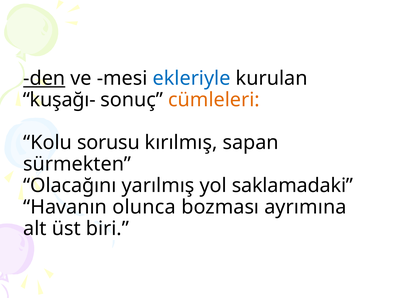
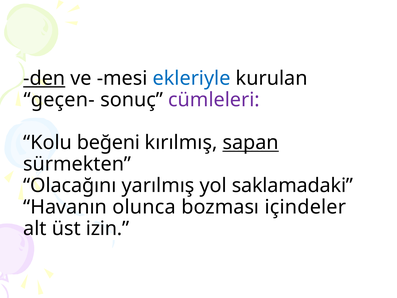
kuşağı-: kuşağı- -> geçen-
cümleleri colour: orange -> purple
sorusu: sorusu -> beğeni
sapan underline: none -> present
ayrımına: ayrımına -> içindeler
biri: biri -> izin
